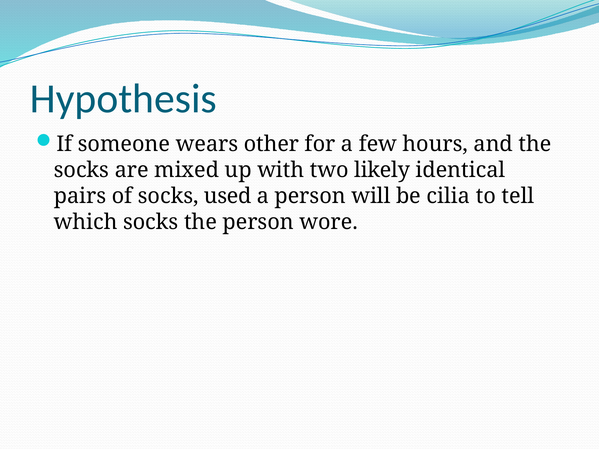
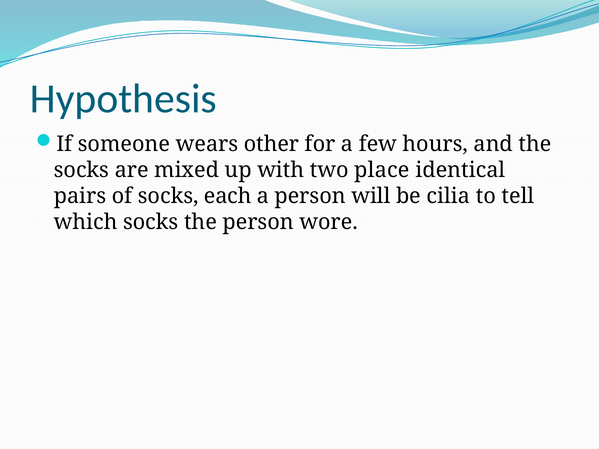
likely: likely -> place
used: used -> each
